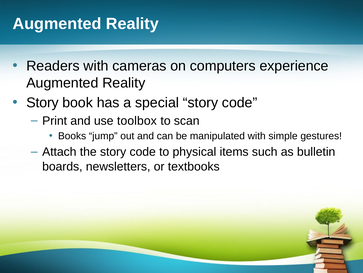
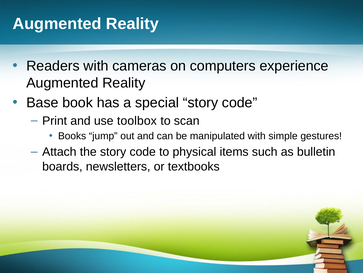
Story at (42, 102): Story -> Base
